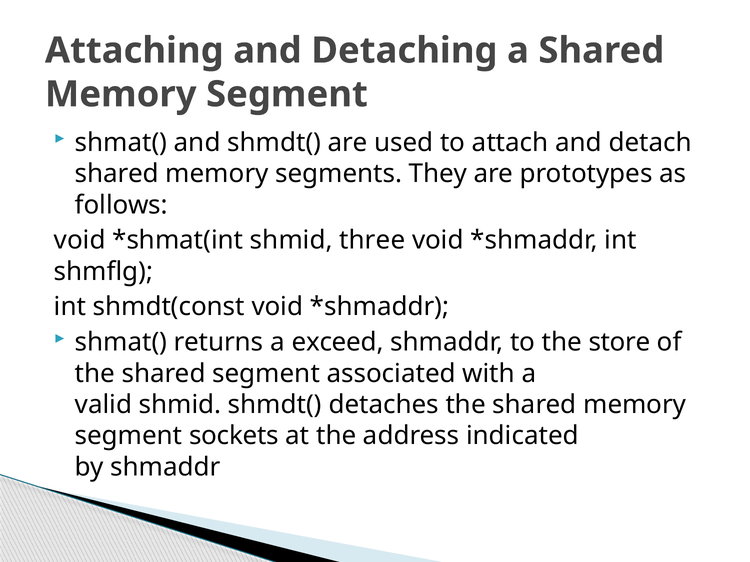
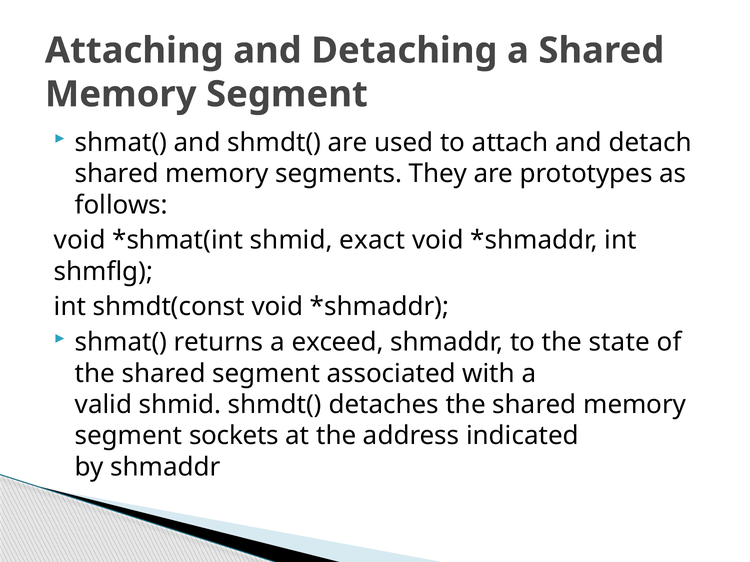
three: three -> exact
store: store -> state
